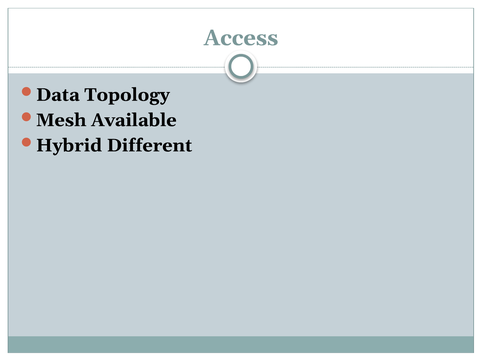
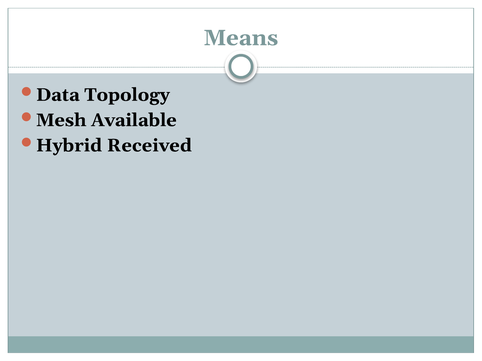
Access: Access -> Means
Different: Different -> Received
